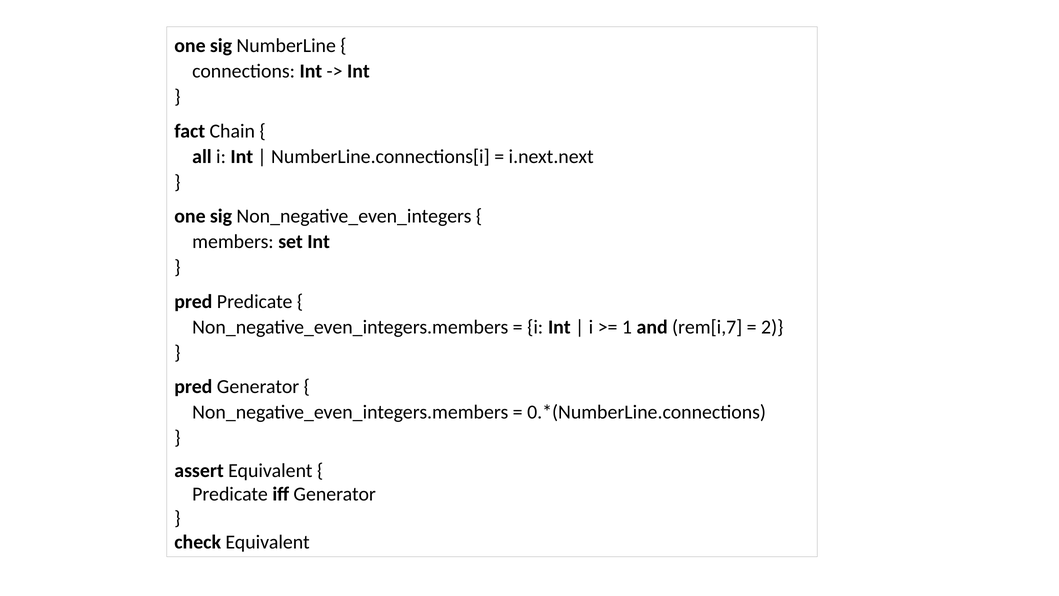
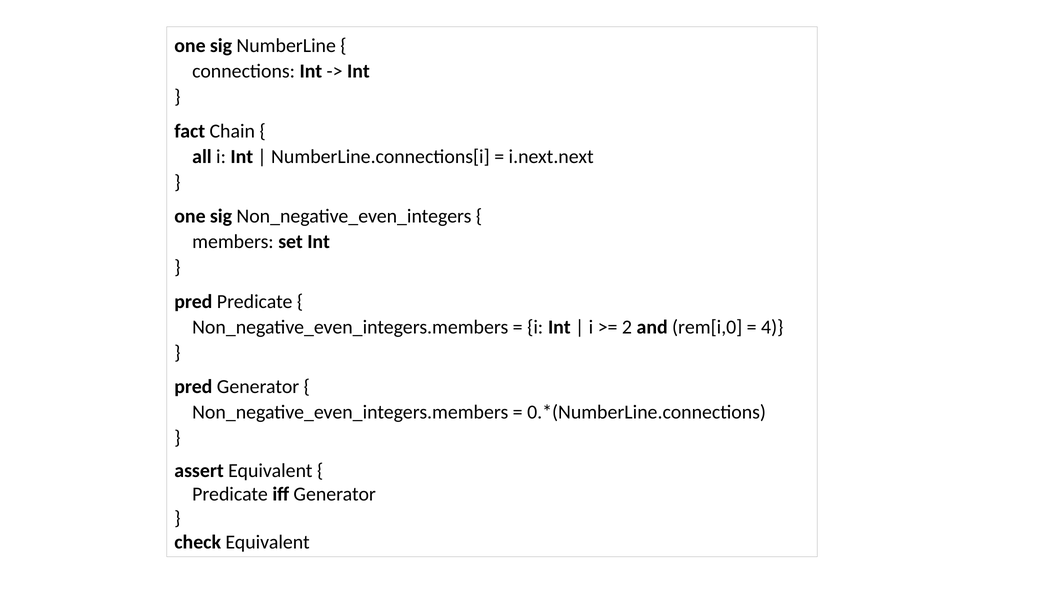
1: 1 -> 2
rem[i,7: rem[i,7 -> rem[i,0
2: 2 -> 4
